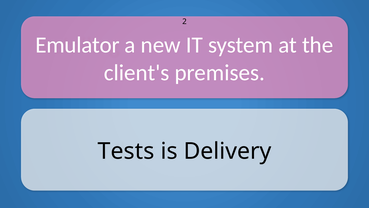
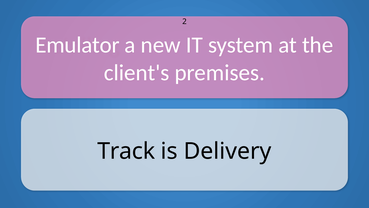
Tests: Tests -> Track
